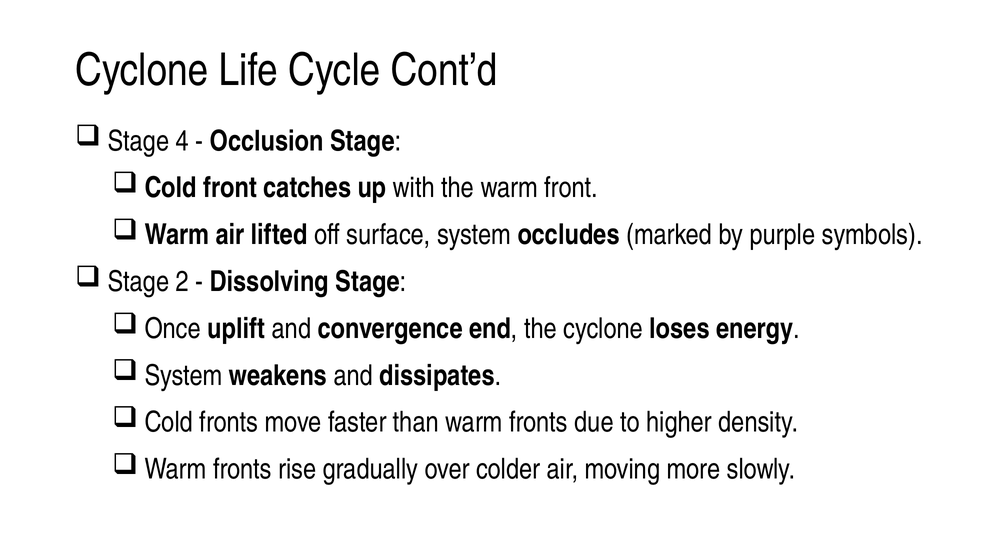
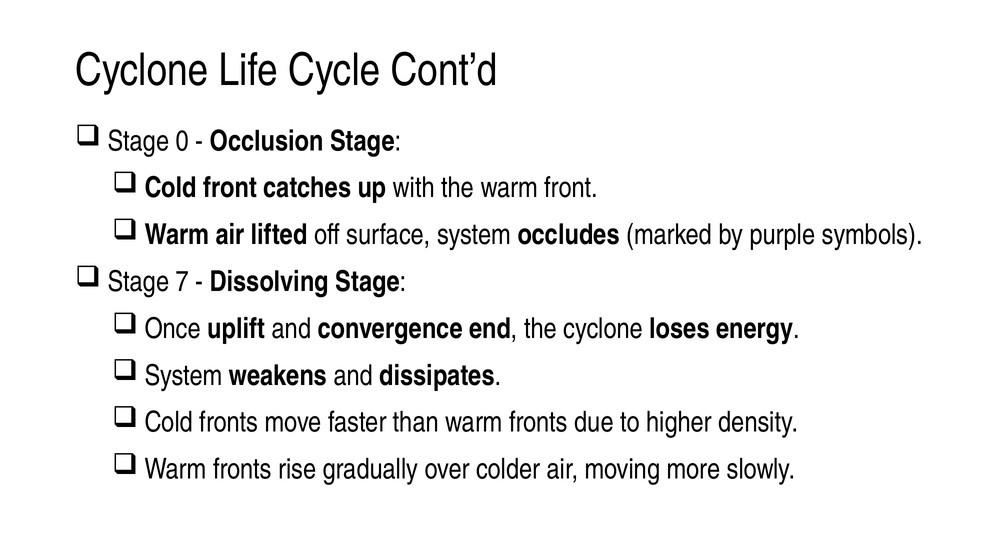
4: 4 -> 0
2: 2 -> 7
